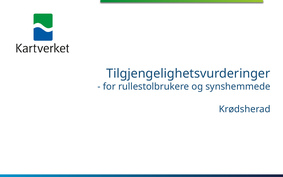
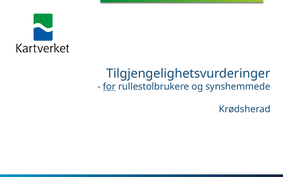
for underline: none -> present
